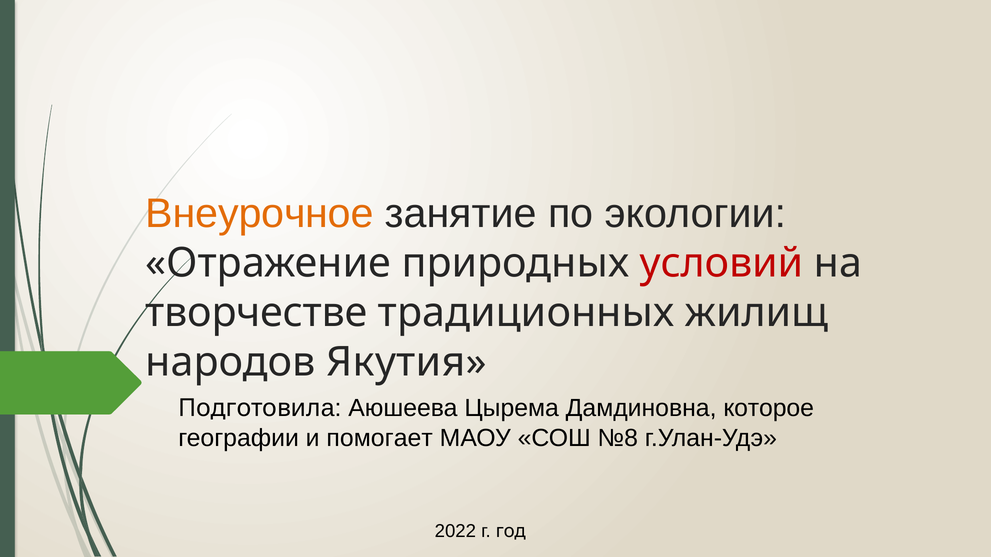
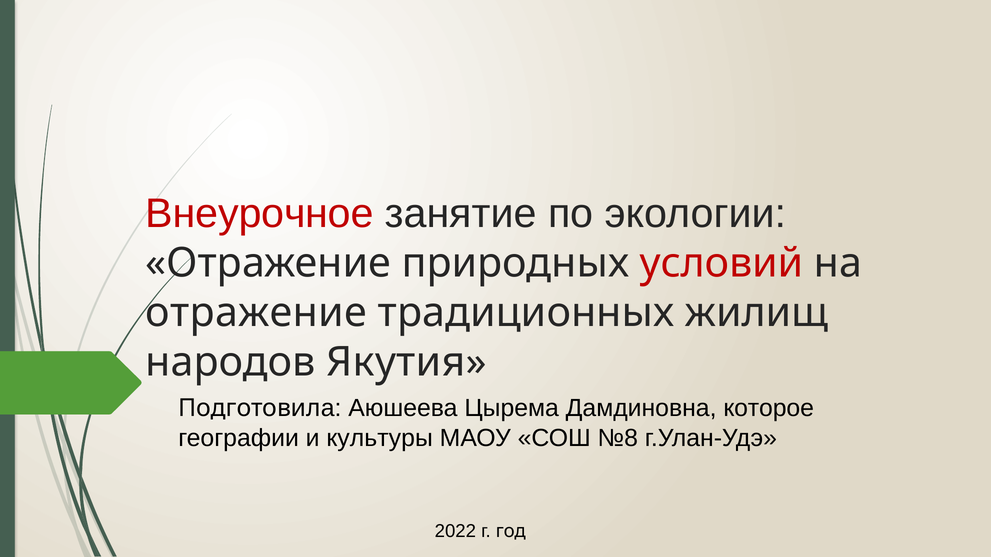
Внеурочное colour: orange -> red
творчестве at (256, 313): творчестве -> отражение
помогает: помогает -> культуры
